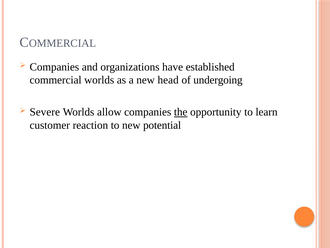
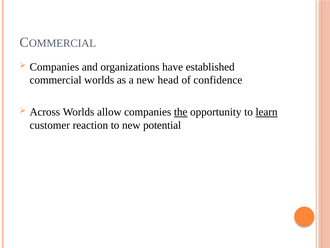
undergoing: undergoing -> confidence
Severe: Severe -> Across
learn underline: none -> present
